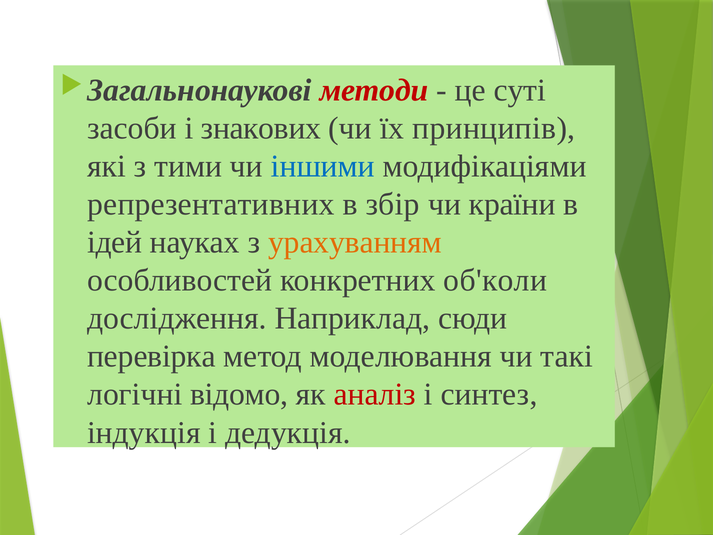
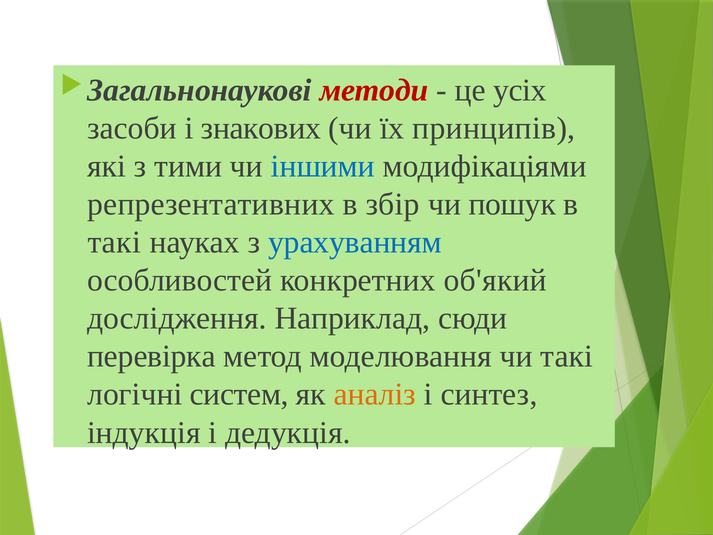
суті: суті -> усіх
країни: країни -> пошук
ідей at (115, 242): ідей -> такі
урахуванням colour: orange -> blue
об'коли: об'коли -> об'який
відомо: відомо -> систем
аналіз colour: red -> orange
